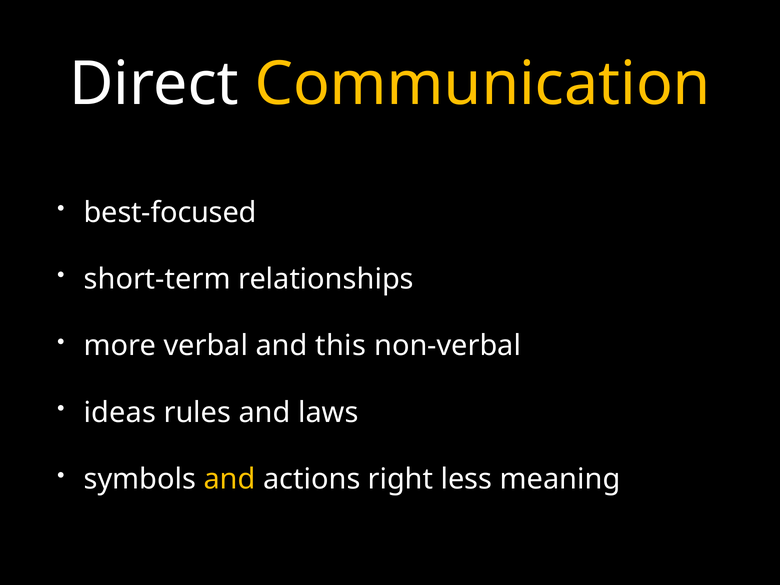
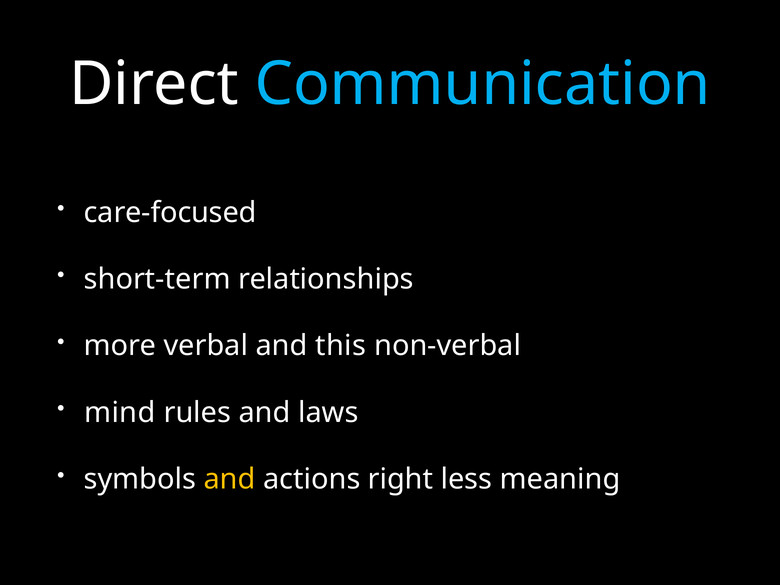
Communication colour: yellow -> light blue
best-focused: best-focused -> care-focused
ideas: ideas -> mind
